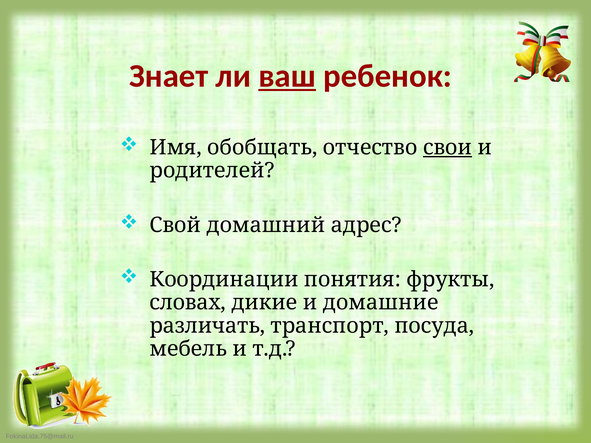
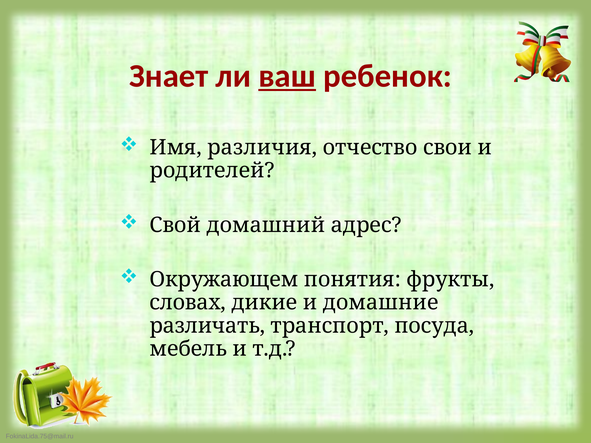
обобщать: обобщать -> различия
свои underline: present -> none
Координации: Координации -> Окружающем
